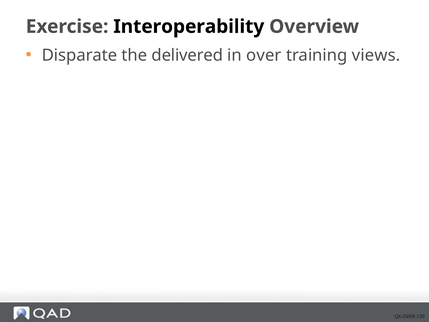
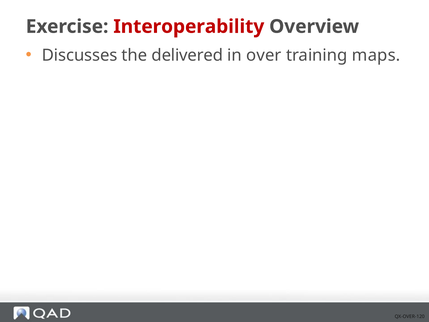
Interoperability colour: black -> red
Disparate: Disparate -> Discusses
views: views -> maps
